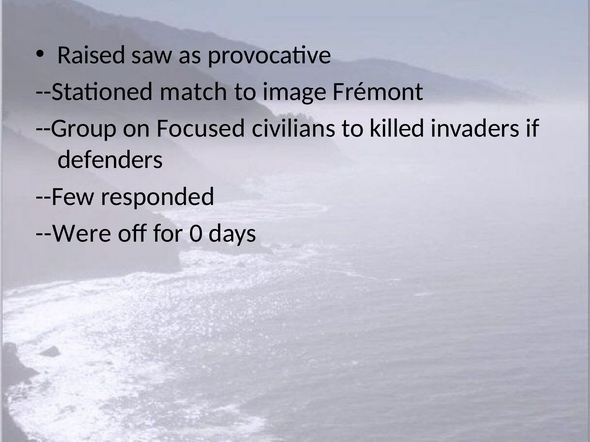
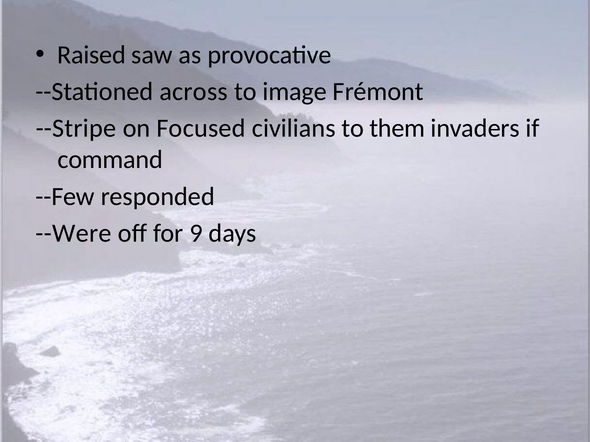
match: match -> across
--Group: --Group -> --Stripe
killed: killed -> them
defenders: defenders -> command
0: 0 -> 9
